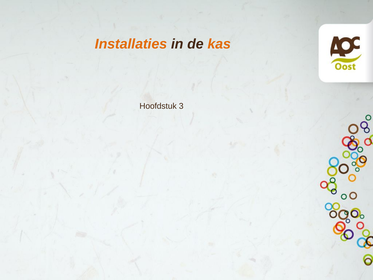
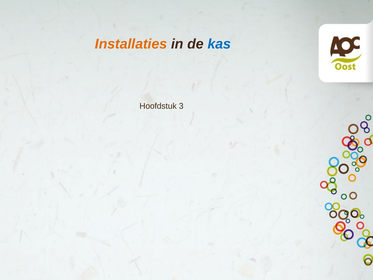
kas colour: orange -> blue
